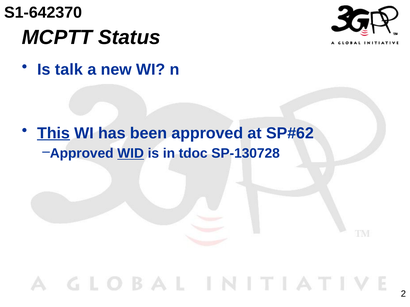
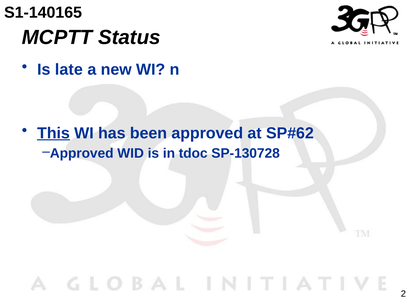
S1-642370: S1-642370 -> S1-140165
talk: talk -> late
WID underline: present -> none
